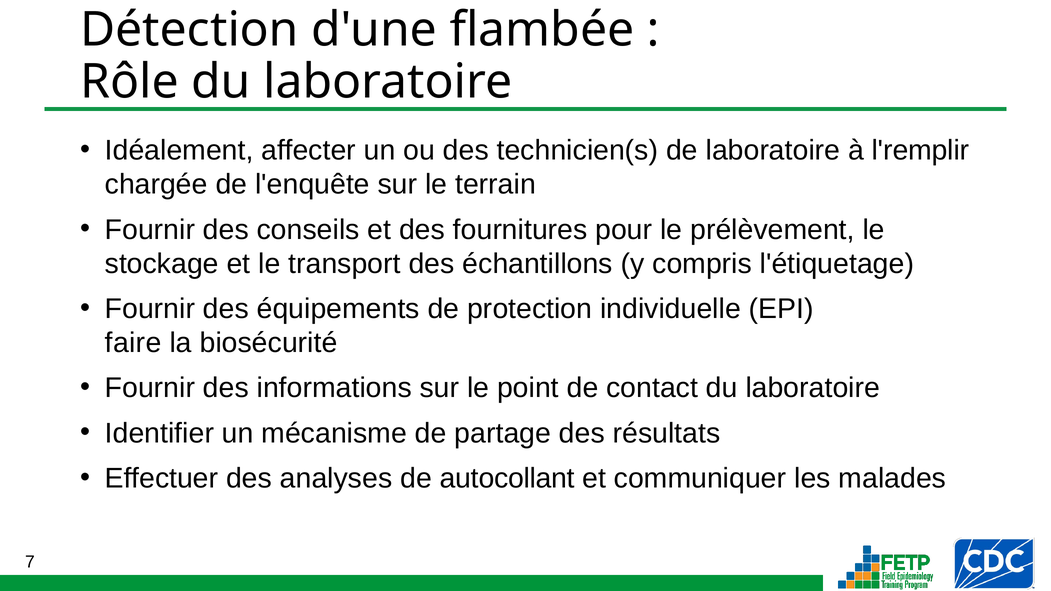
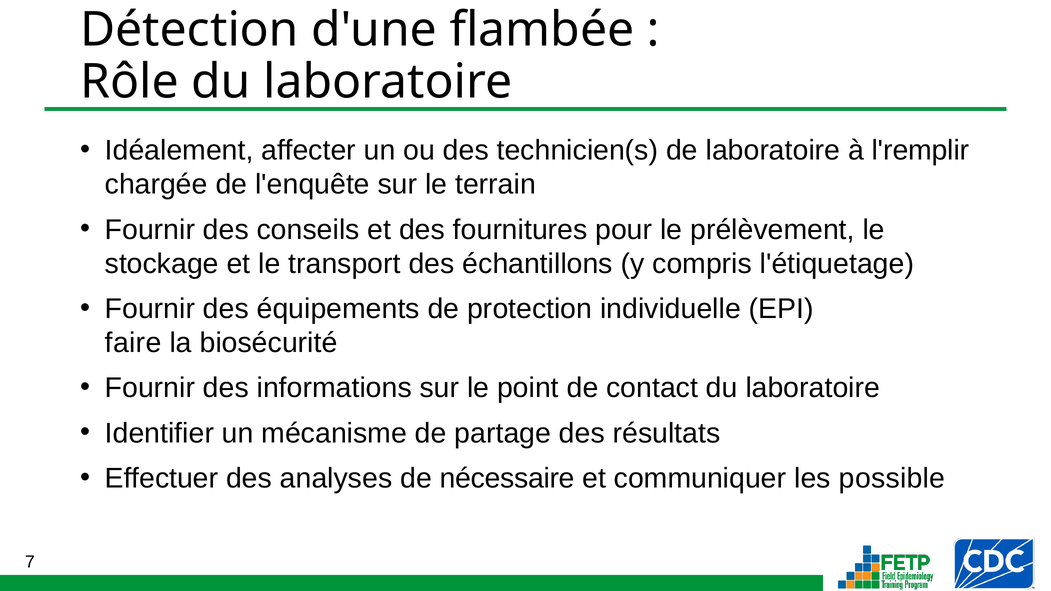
autocollant: autocollant -> nécessaire
malades: malades -> possible
